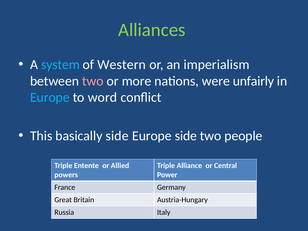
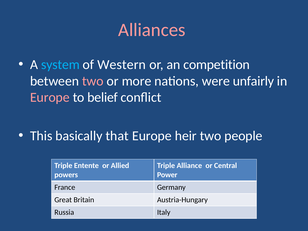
Alliances colour: light green -> pink
imperialism: imperialism -> competition
Europe at (50, 97) colour: light blue -> pink
word: word -> belief
basically side: side -> that
Europe side: side -> heir
